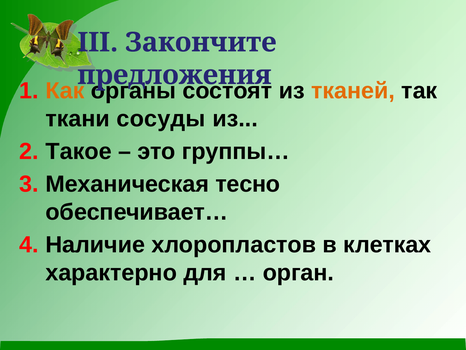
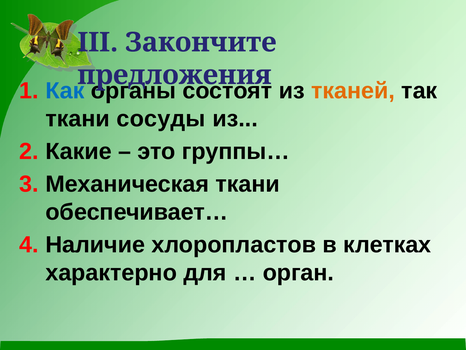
Как colour: orange -> blue
Такое: Такое -> Какие
Механическая тесно: тесно -> ткани
